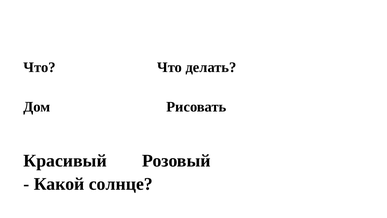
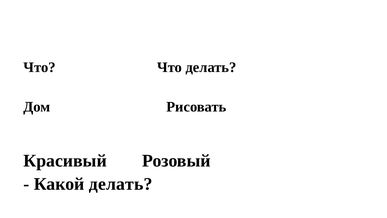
Какой солнце: солнце -> делать
